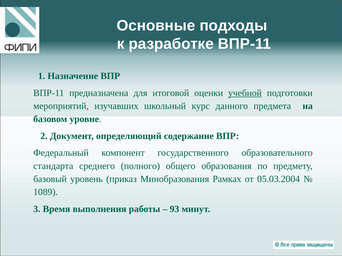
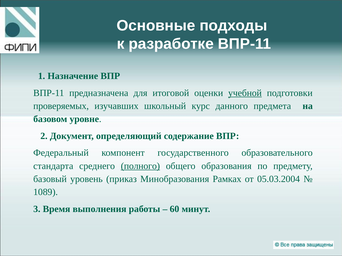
мероприятий: мероприятий -> проверяемых
полного underline: none -> present
93: 93 -> 60
